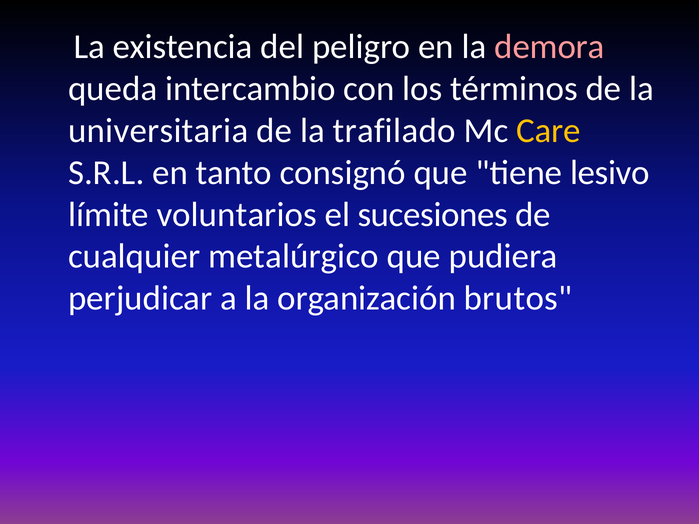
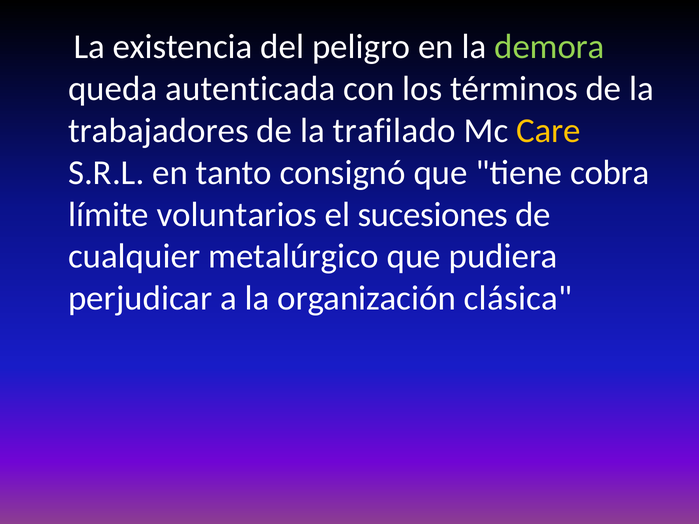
demora colour: pink -> light green
intercambio: intercambio -> autenticada
universitaria: universitaria -> trabajadores
lesivo: lesivo -> cobra
brutos: brutos -> clásica
